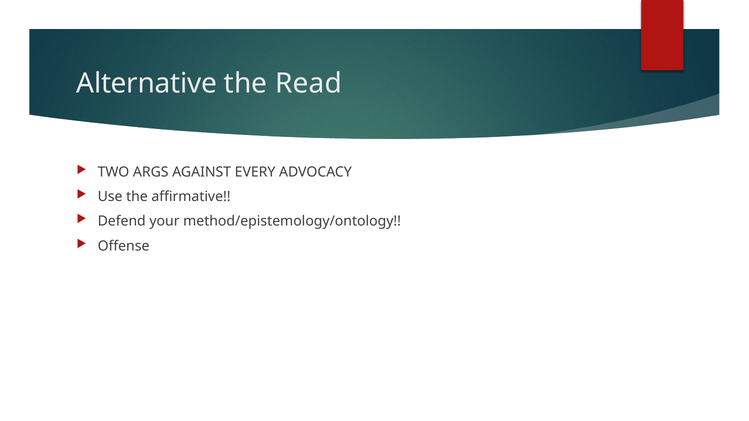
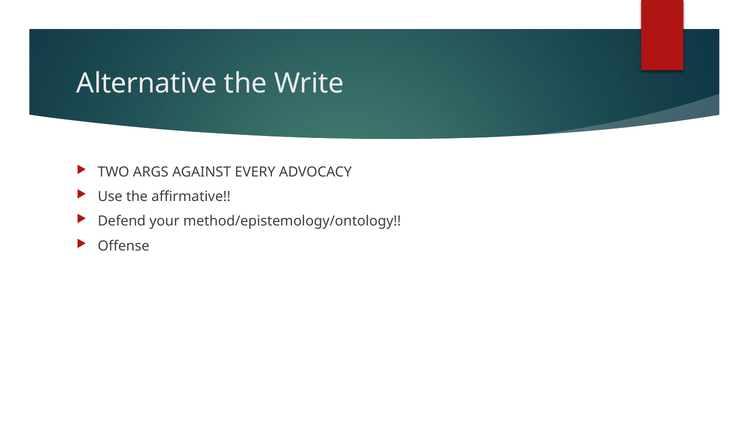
Read: Read -> Write
